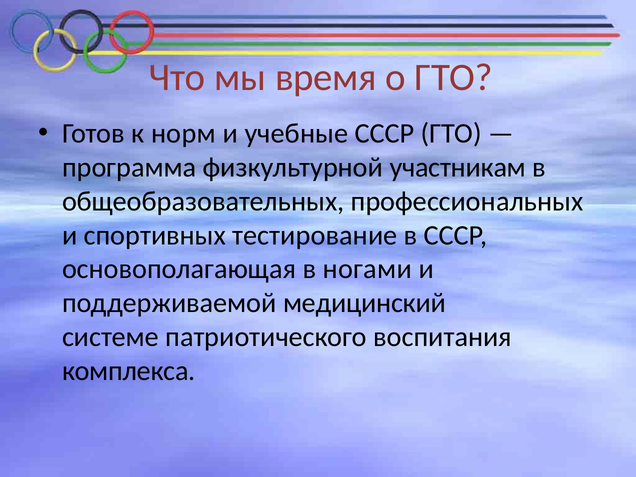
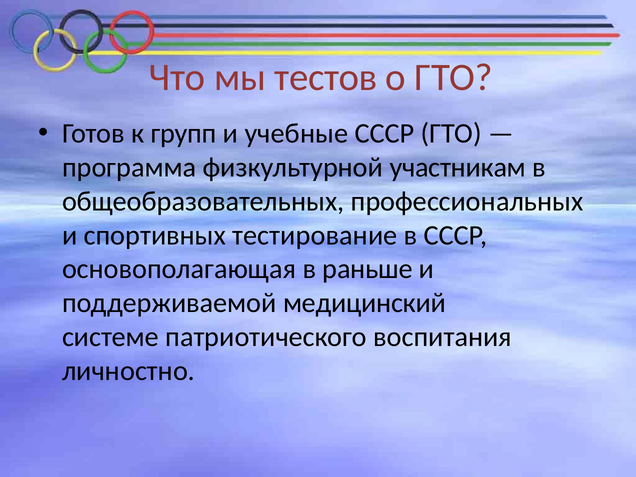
время: время -> тестов
норм: норм -> групп
ногами: ногами -> раньше
комплекса: комплекса -> личностно
